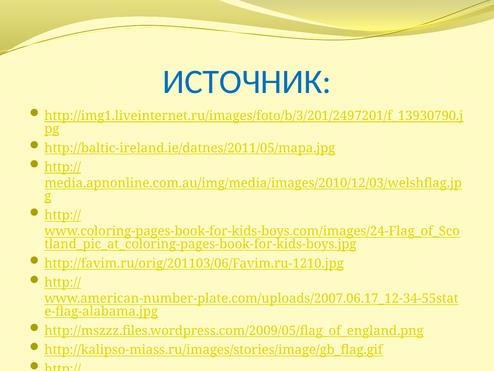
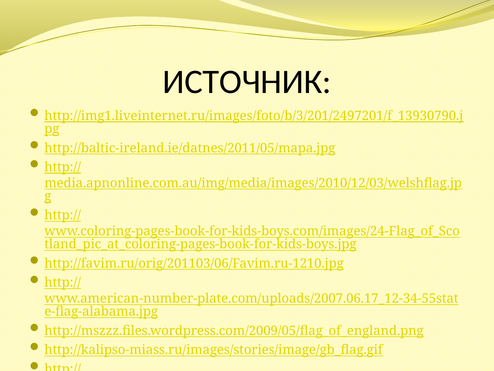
ИСТОЧНИК colour: blue -> black
